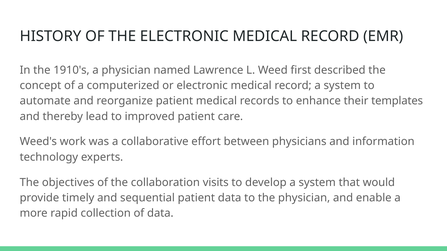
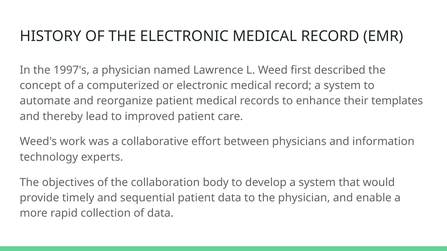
1910's: 1910's -> 1997's
visits: visits -> body
